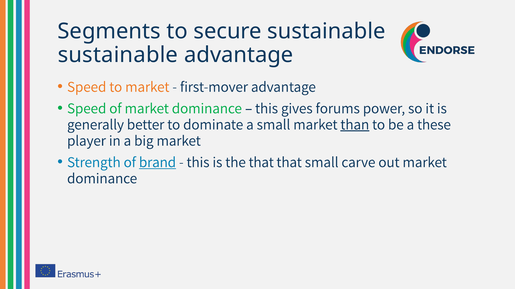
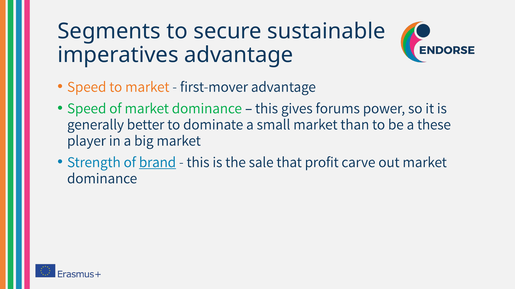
sustainable at (118, 55): sustainable -> imperatives
than underline: present -> none
the that: that -> sale
that small: small -> profit
